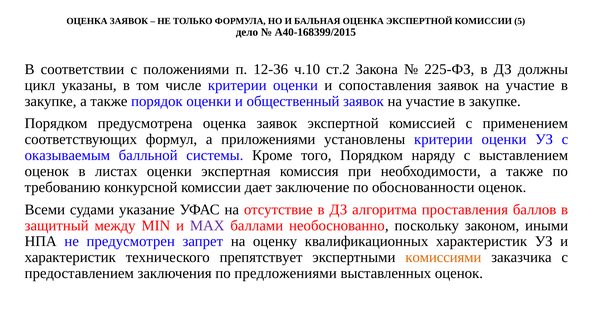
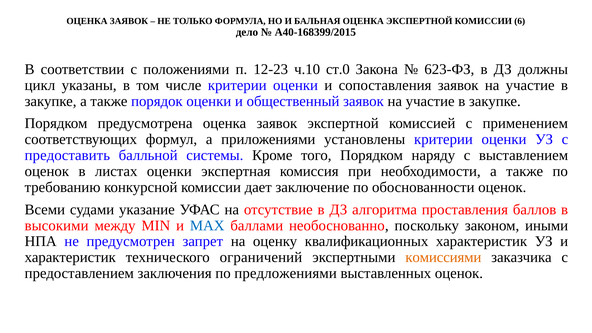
5: 5 -> 6
12-36: 12-36 -> 12-23
ст.2: ст.2 -> ст.0
225-ФЗ: 225-ФЗ -> 623-ФЗ
оказываемым: оказываемым -> предоставить
защитный: защитный -> высокими
MAX colour: purple -> blue
препятствует: препятствует -> ограничений
